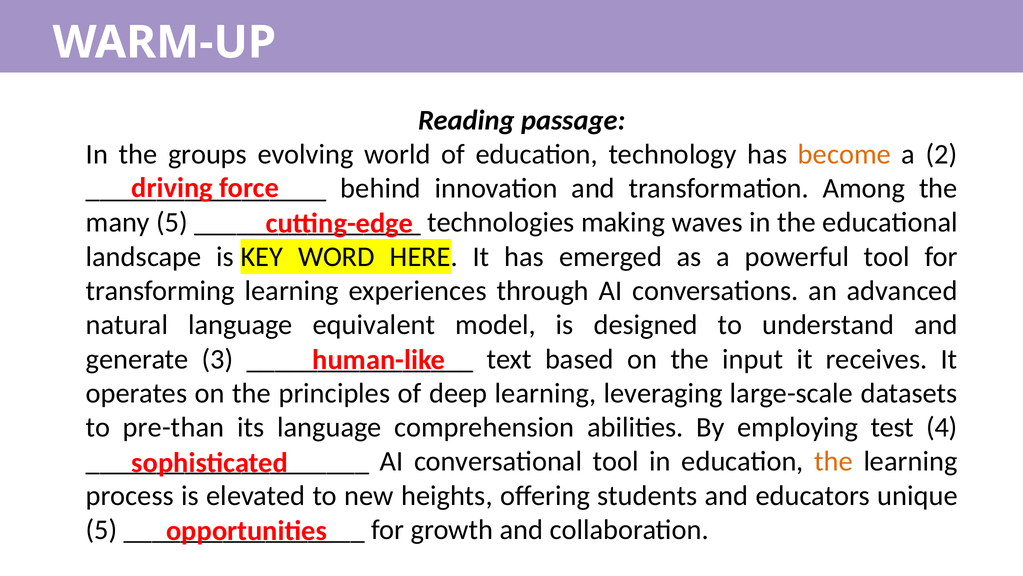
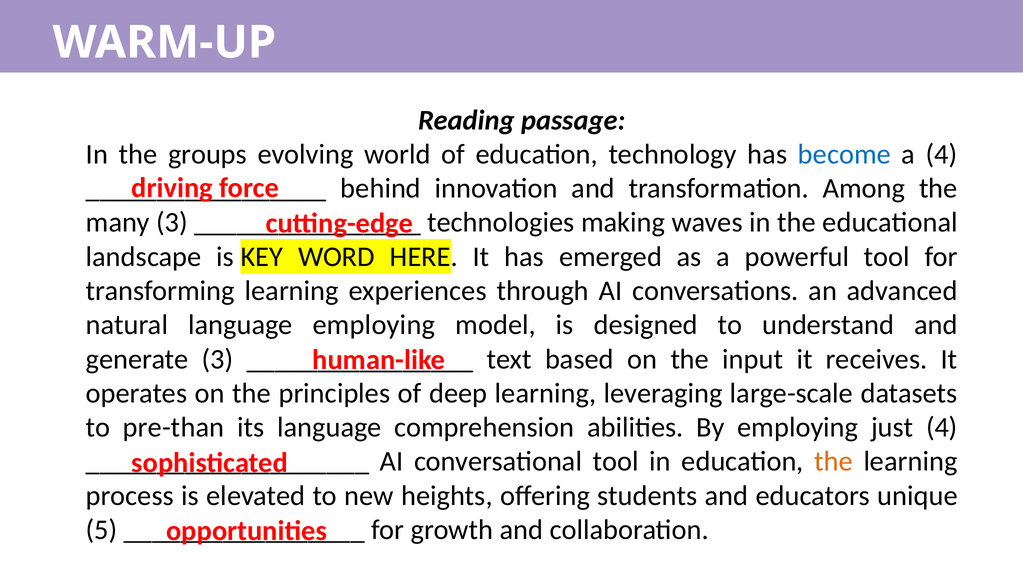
become colour: orange -> blue
a 2: 2 -> 4
many 5: 5 -> 3
language equivalent: equivalent -> employing
test: test -> just
